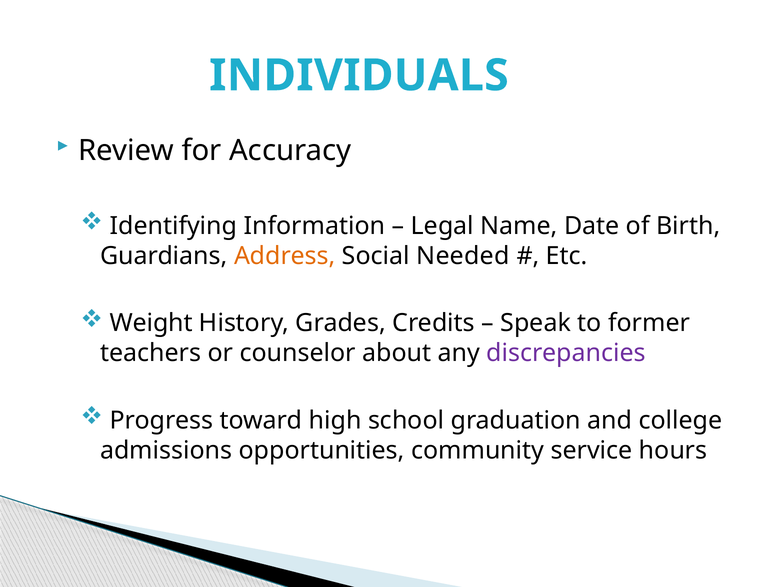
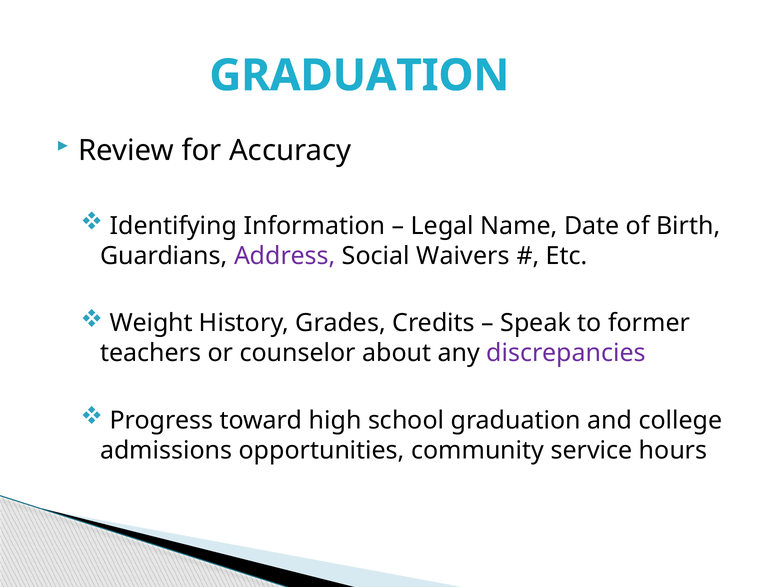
INDIVIDUALS at (359, 76): INDIVIDUALS -> GRADUATION
Address colour: orange -> purple
Needed: Needed -> Waivers
